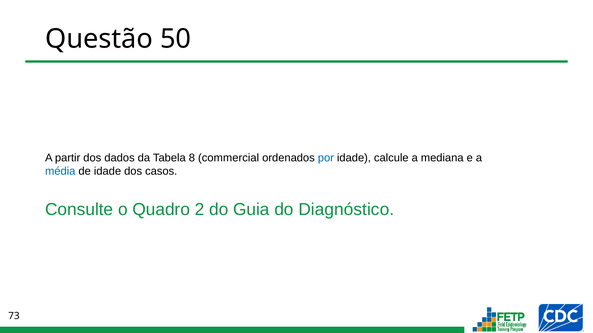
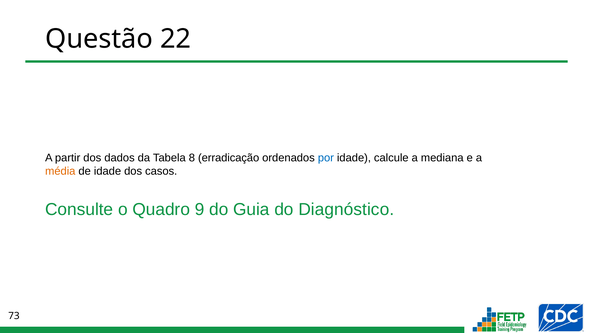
50: 50 -> 22
commercial: commercial -> erradicação
média colour: blue -> orange
2: 2 -> 9
